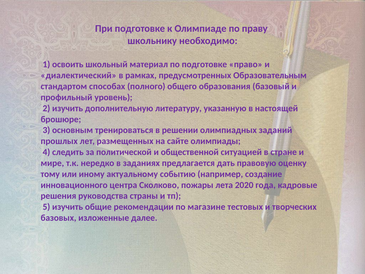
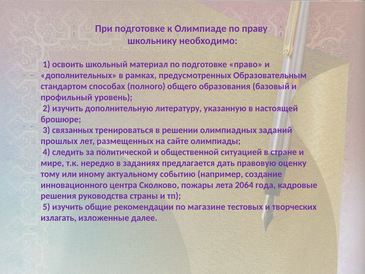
диалектический: диалектический -> дополнительных
основным: основным -> связанных
2020: 2020 -> 2064
базовых: базовых -> излагать
